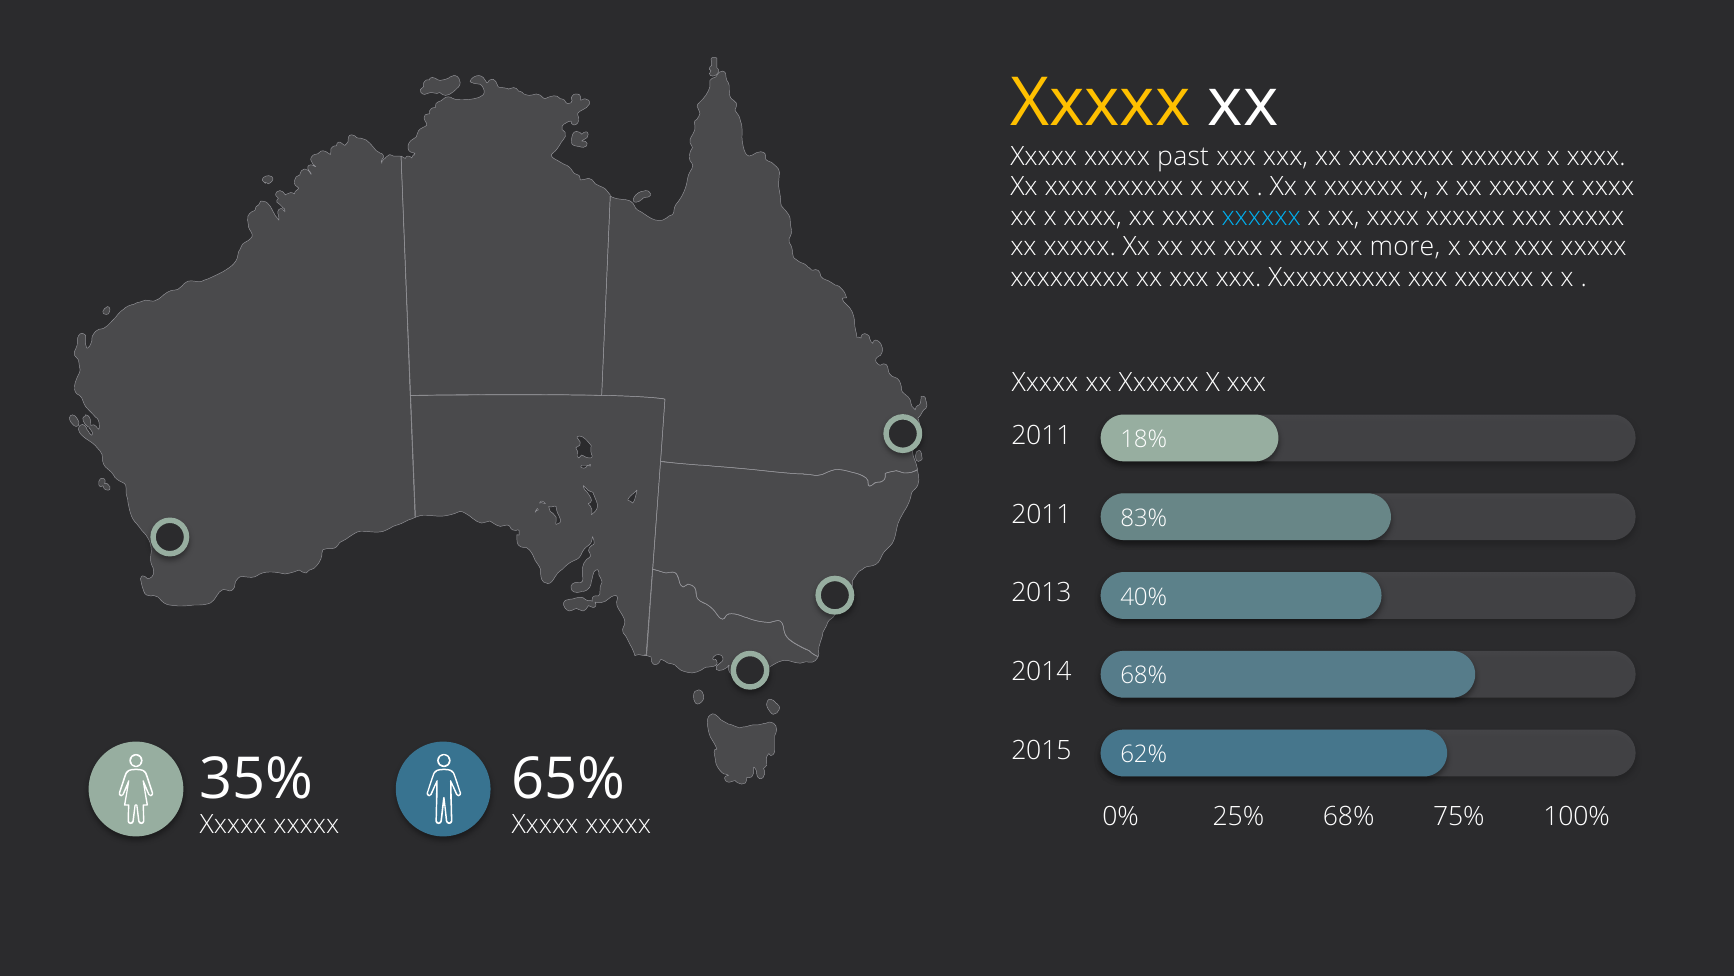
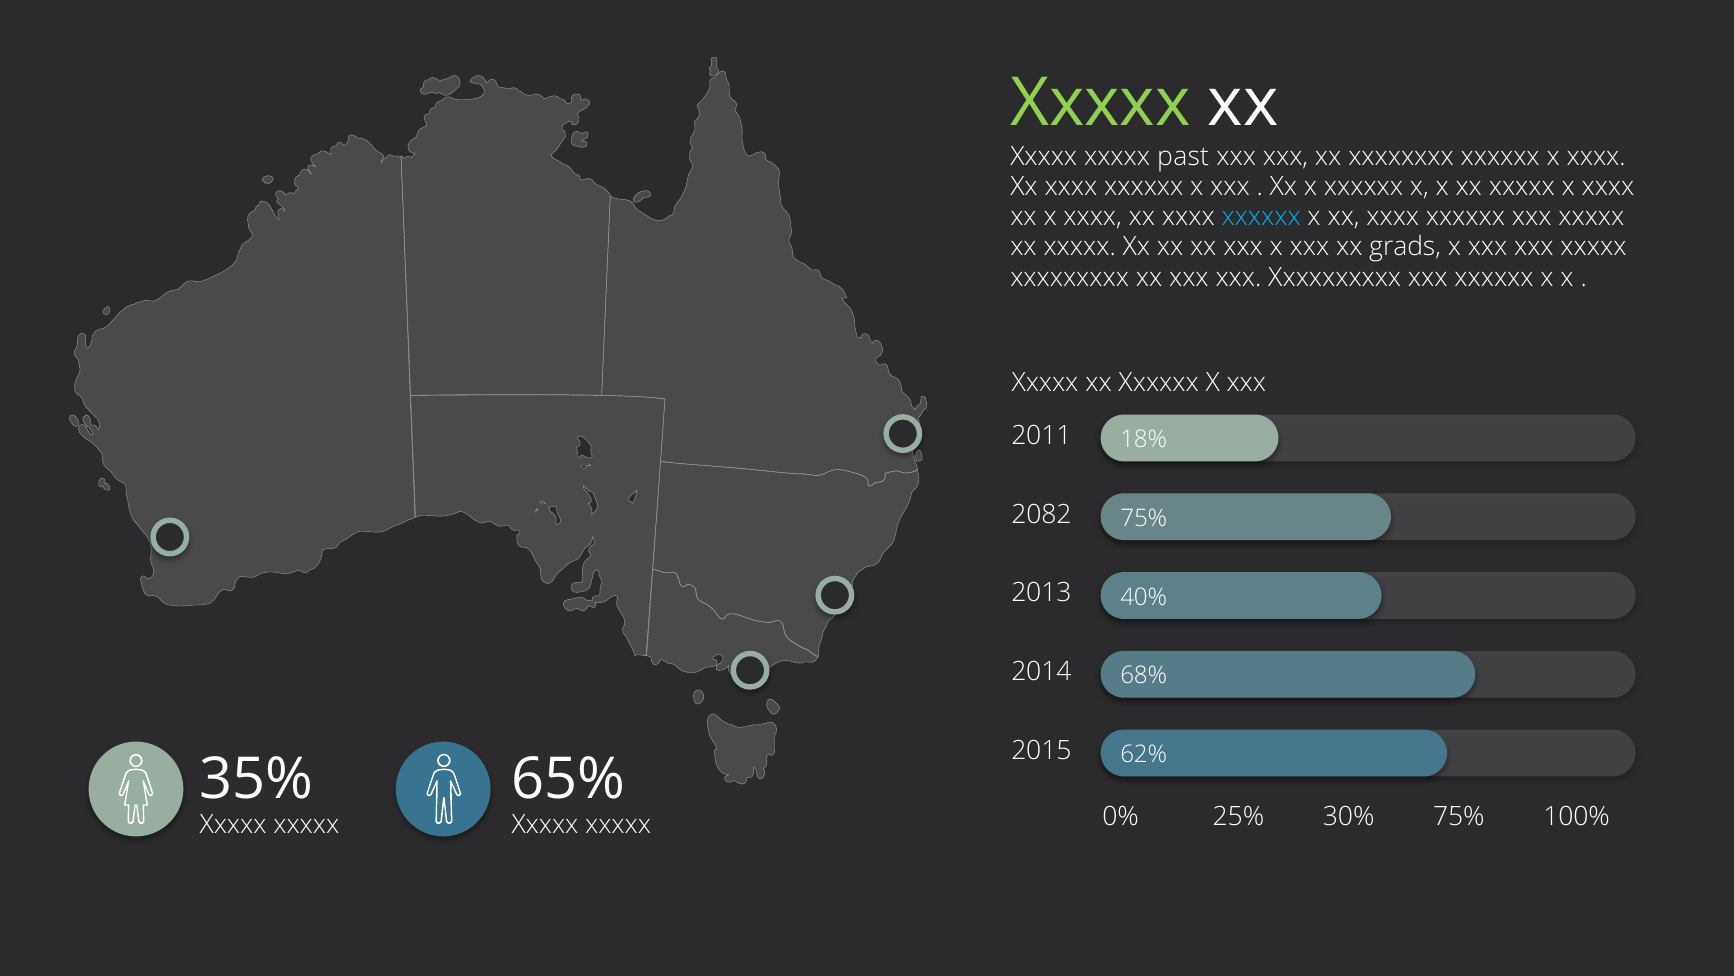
Xxxxx at (1100, 103) colour: yellow -> light green
more: more -> grads
2011 at (1041, 514): 2011 -> 2082
83% at (1144, 518): 83% -> 75%
68% at (1349, 816): 68% -> 30%
